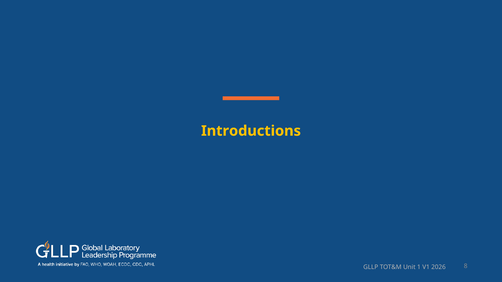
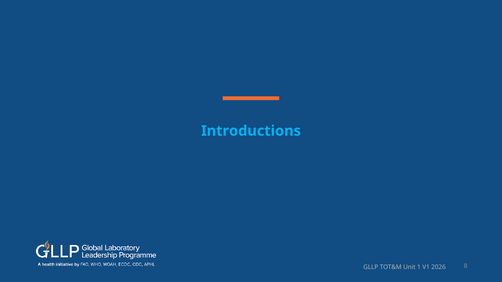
Introductions colour: yellow -> light blue
